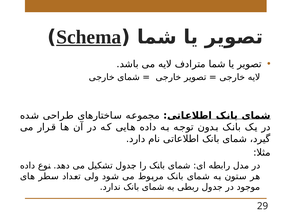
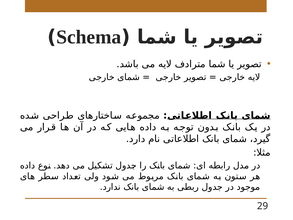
Schema underline: present -> none
